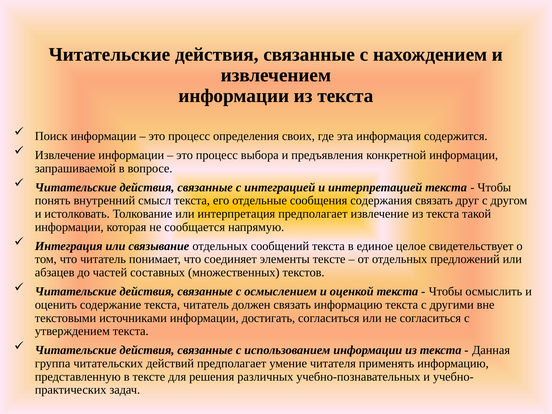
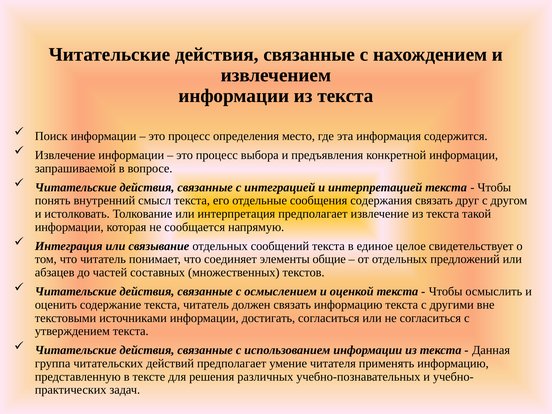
своих: своих -> место
элементы тексте: тексте -> общие
